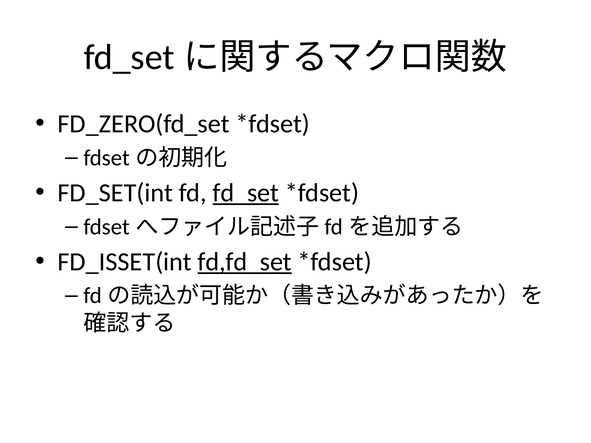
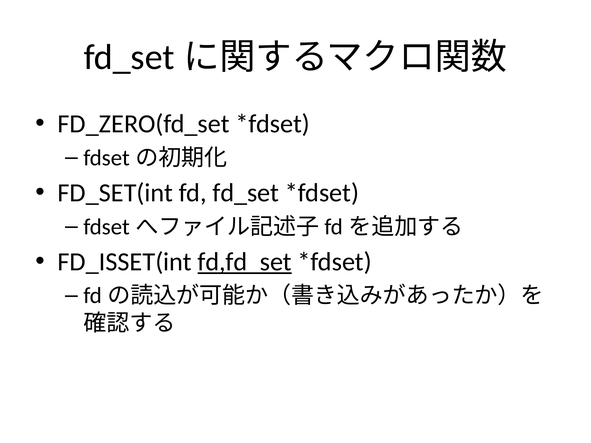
fd_set underline: present -> none
